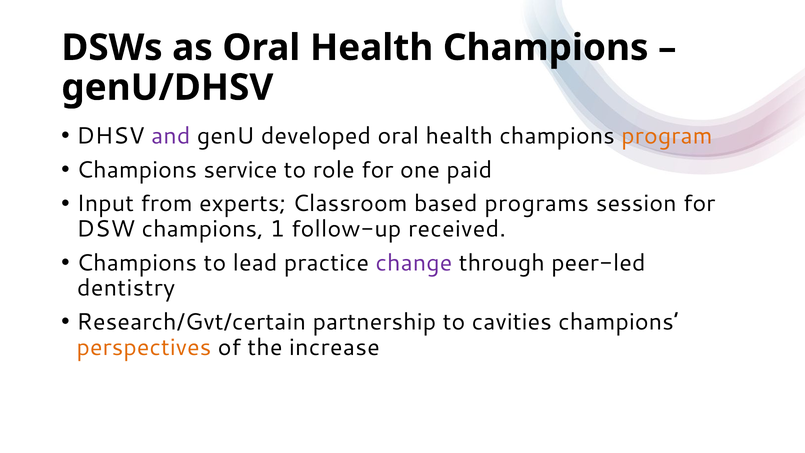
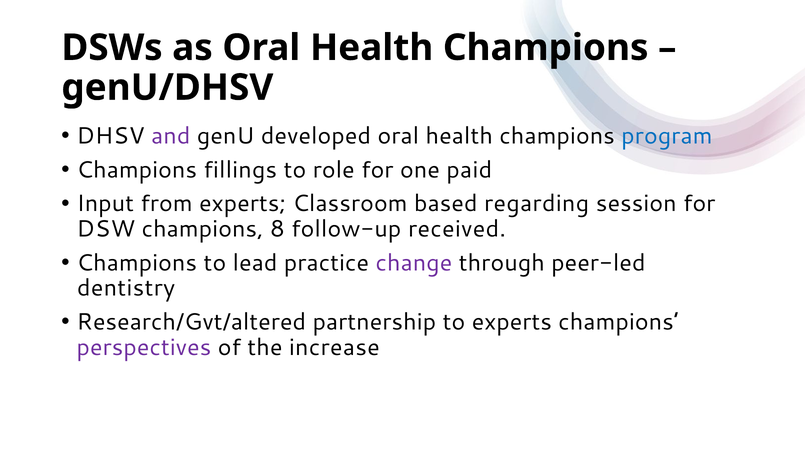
program colour: orange -> blue
service: service -> fillings
programs: programs -> regarding
1: 1 -> 8
Research/Gvt/certain: Research/Gvt/certain -> Research/Gvt/altered
to cavities: cavities -> experts
perspectives colour: orange -> purple
